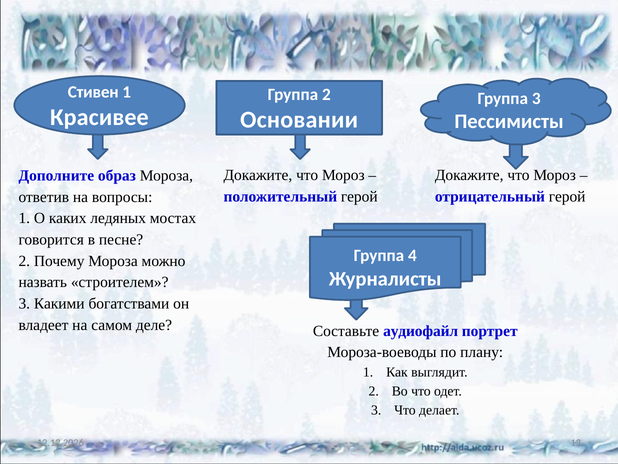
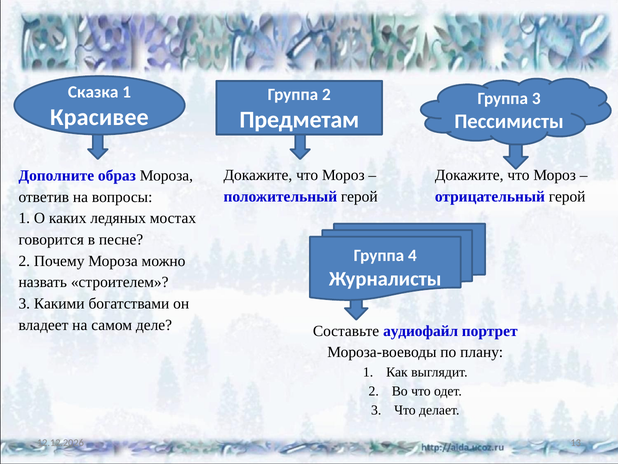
Стивен: Стивен -> Сказка
Основании: Основании -> Предметам
